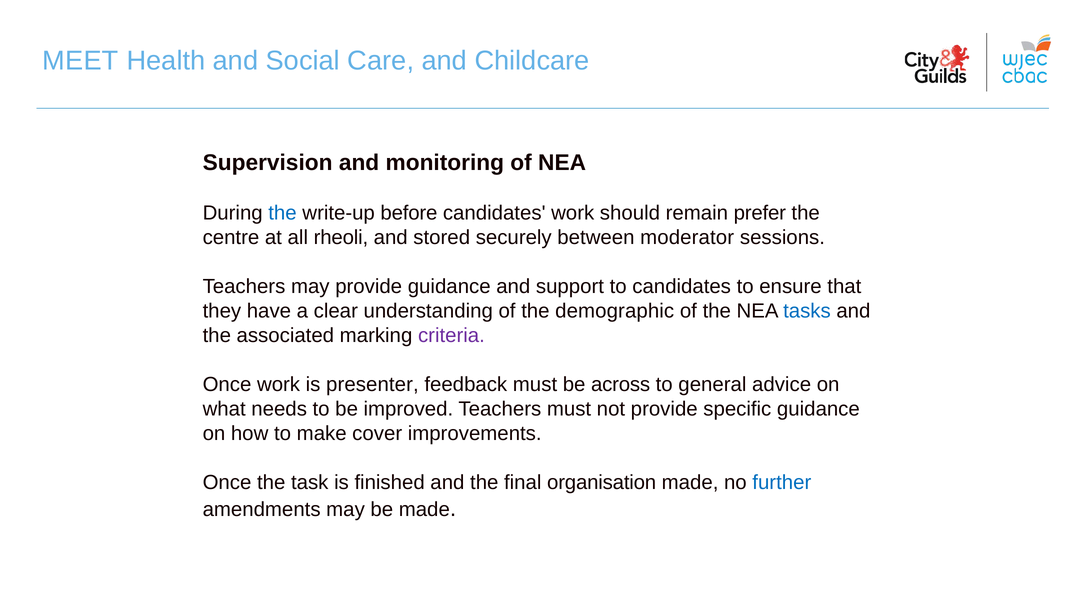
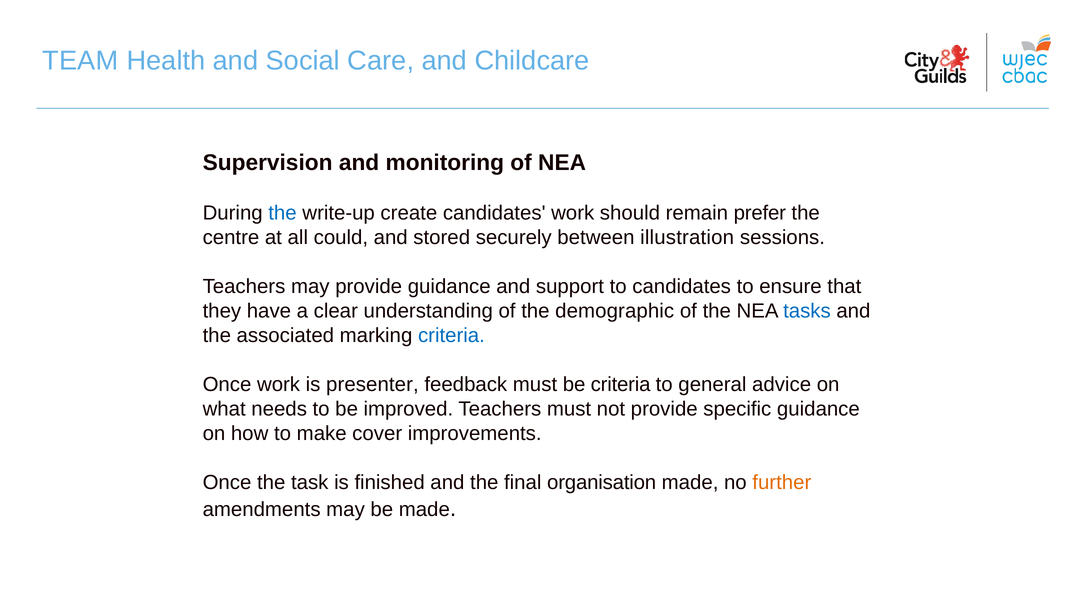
MEET: MEET -> TEAM
before: before -> create
rheoli: rheoli -> could
moderator: moderator -> illustration
criteria at (451, 335) colour: purple -> blue
be across: across -> criteria
further colour: blue -> orange
